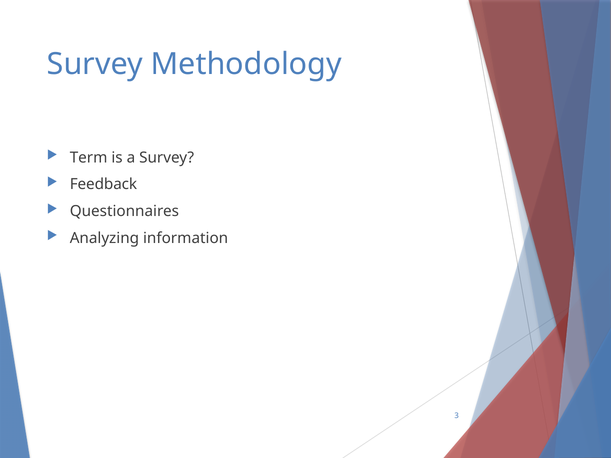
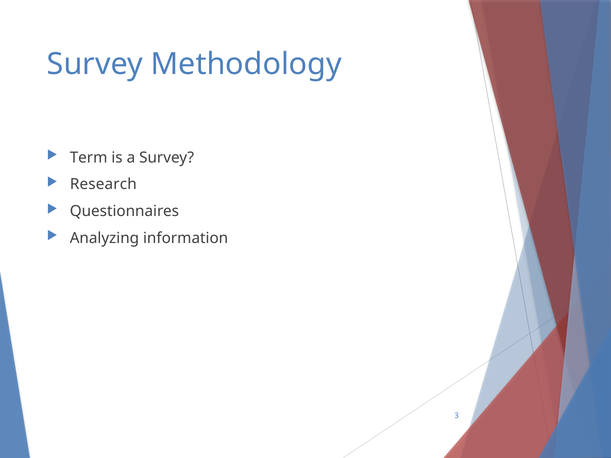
Feedback: Feedback -> Research
